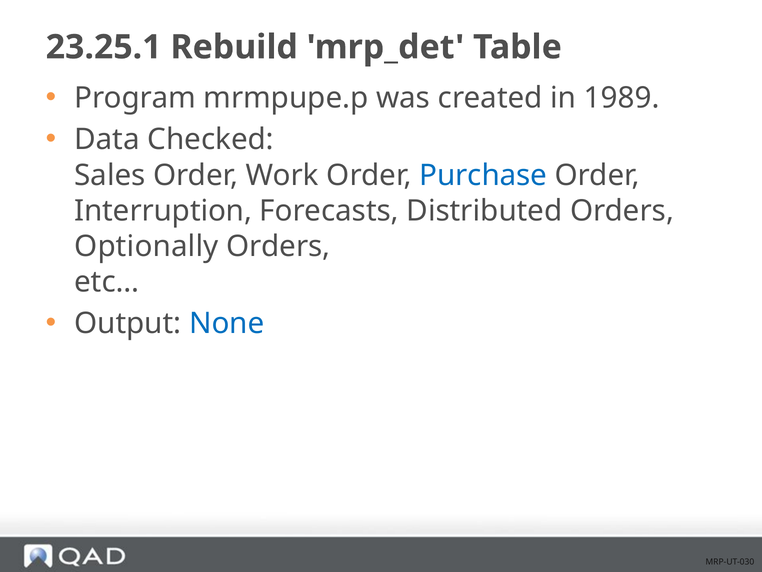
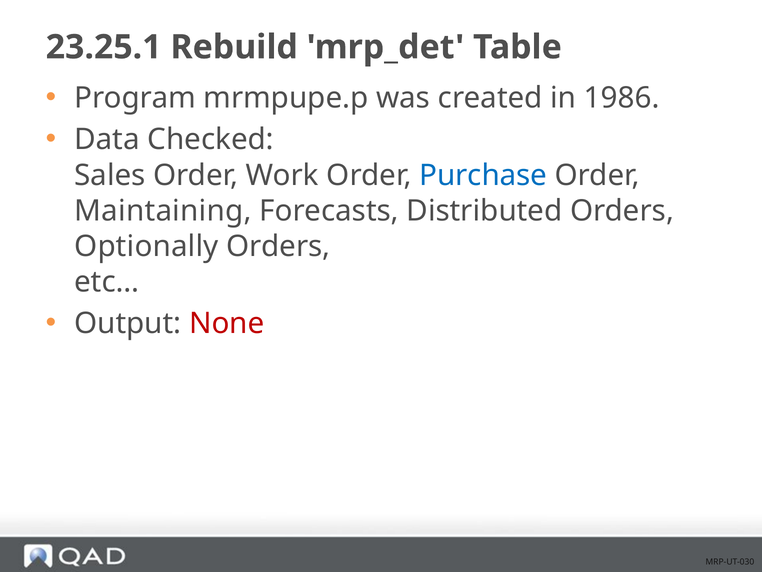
1989: 1989 -> 1986
Interruption: Interruption -> Maintaining
None colour: blue -> red
